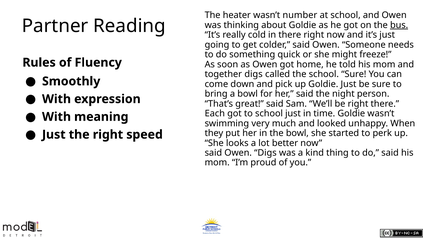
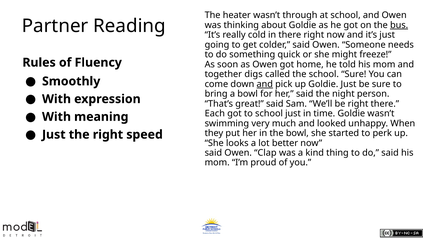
number: number -> through
and at (265, 84) underline: none -> present
Owen Digs: Digs -> Clap
